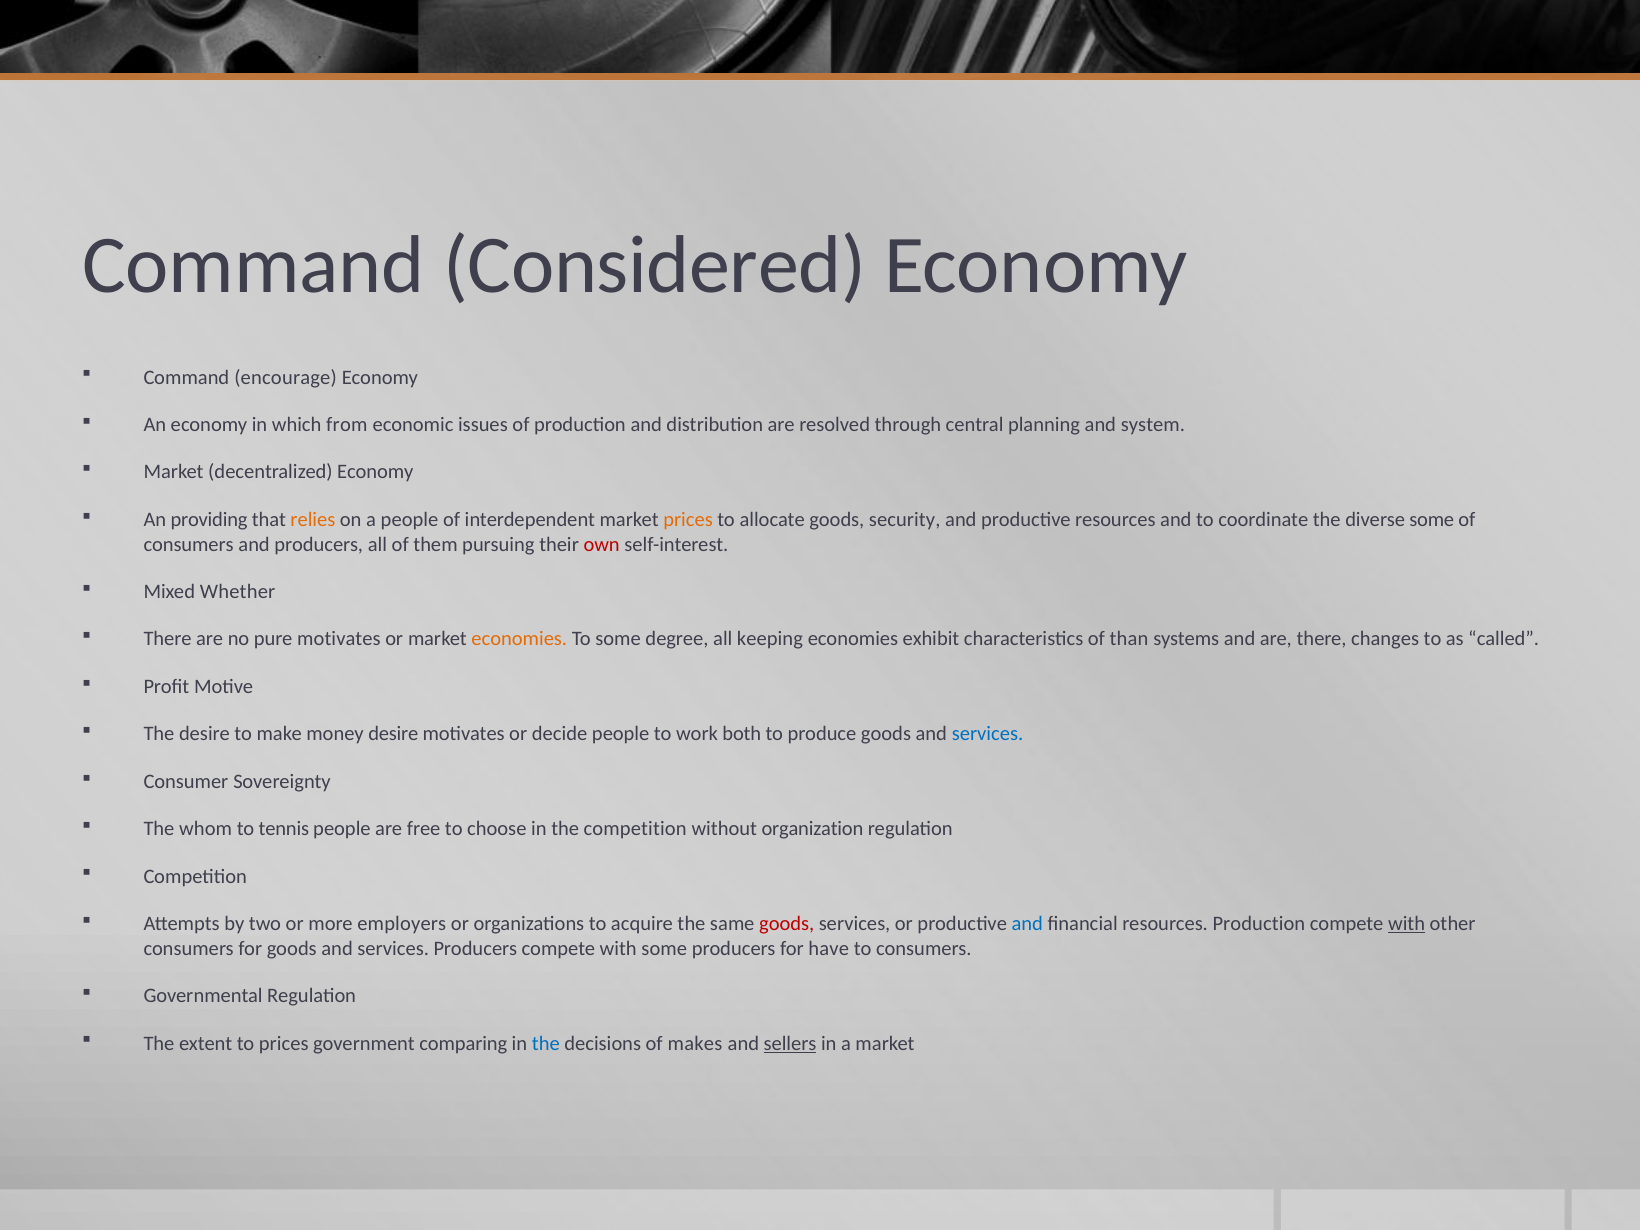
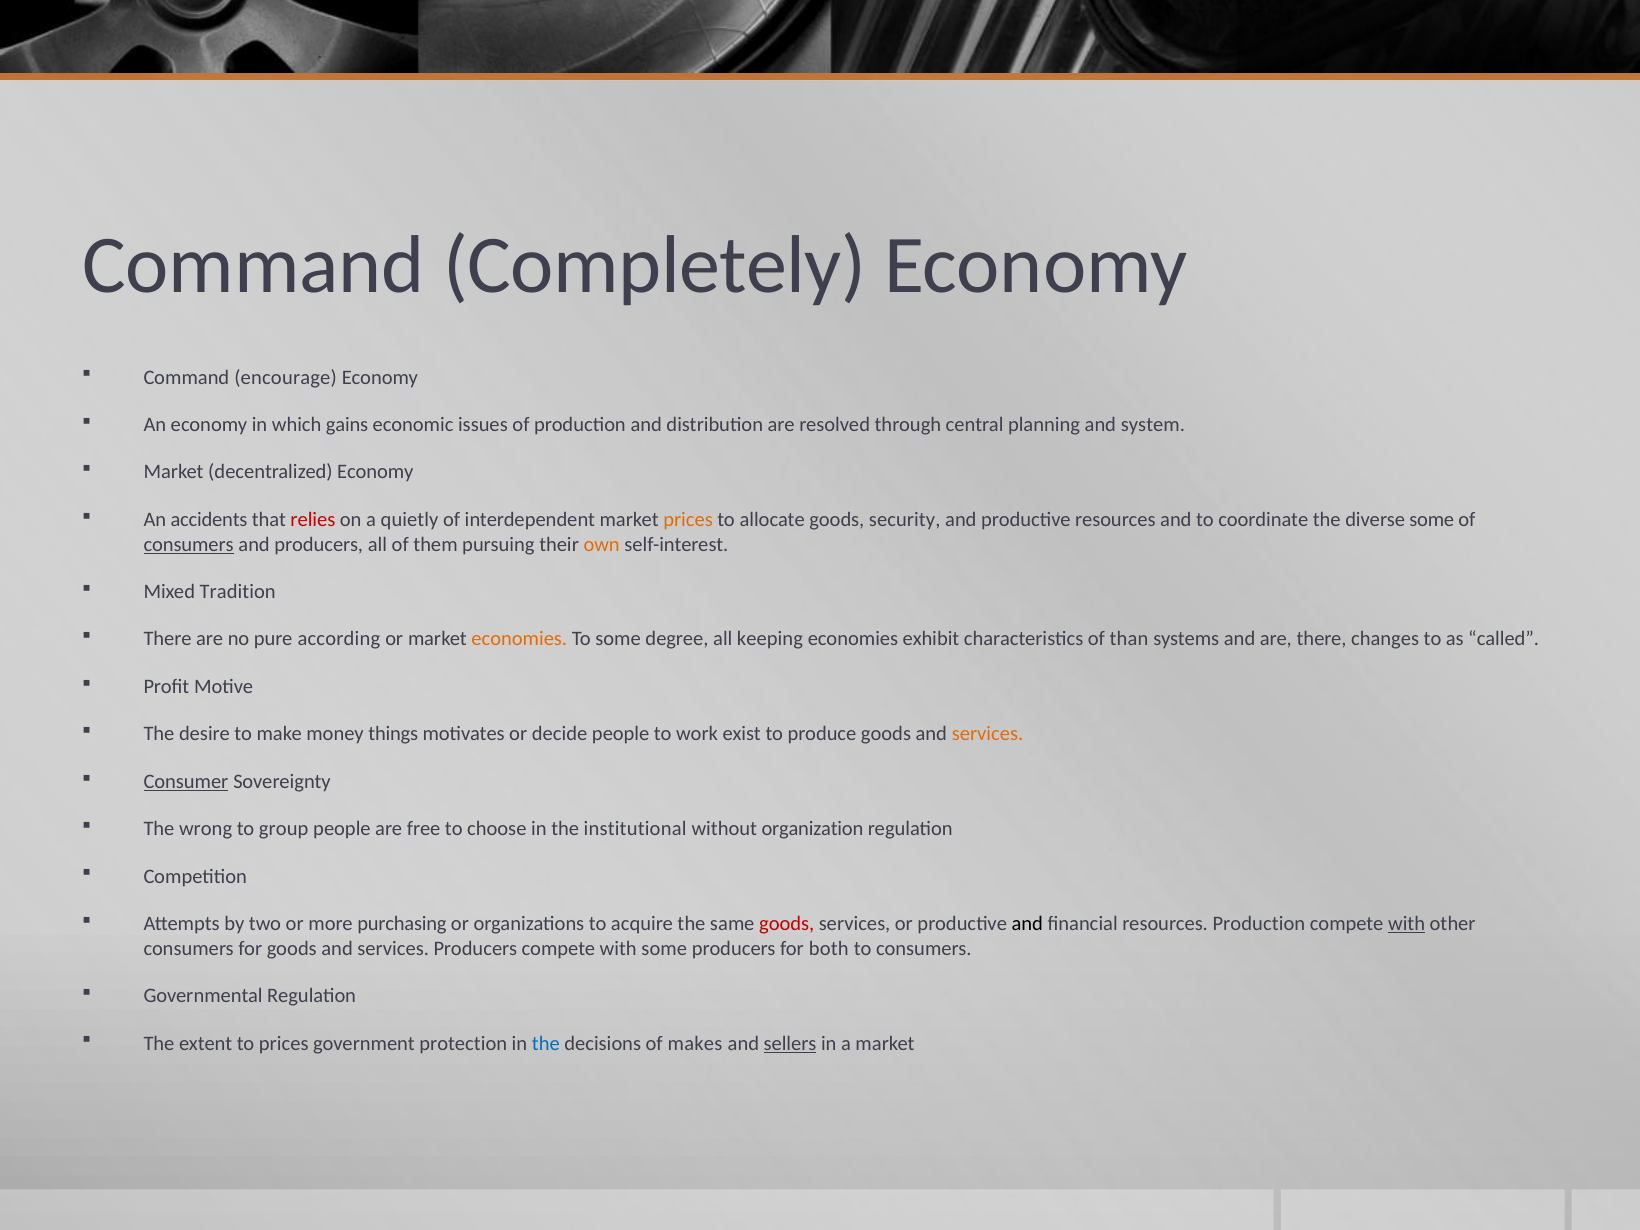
Considered: Considered -> Completely
from: from -> gains
providing: providing -> accidents
relies colour: orange -> red
a people: people -> quietly
consumers at (189, 544) underline: none -> present
own colour: red -> orange
Whether: Whether -> Tradition
pure motivates: motivates -> according
money desire: desire -> things
both: both -> exist
services at (988, 734) colour: blue -> orange
Consumer underline: none -> present
whom: whom -> wrong
tennis: tennis -> group
the competition: competition -> institutional
employers: employers -> purchasing
and at (1027, 924) colour: blue -> black
have: have -> both
comparing: comparing -> protection
